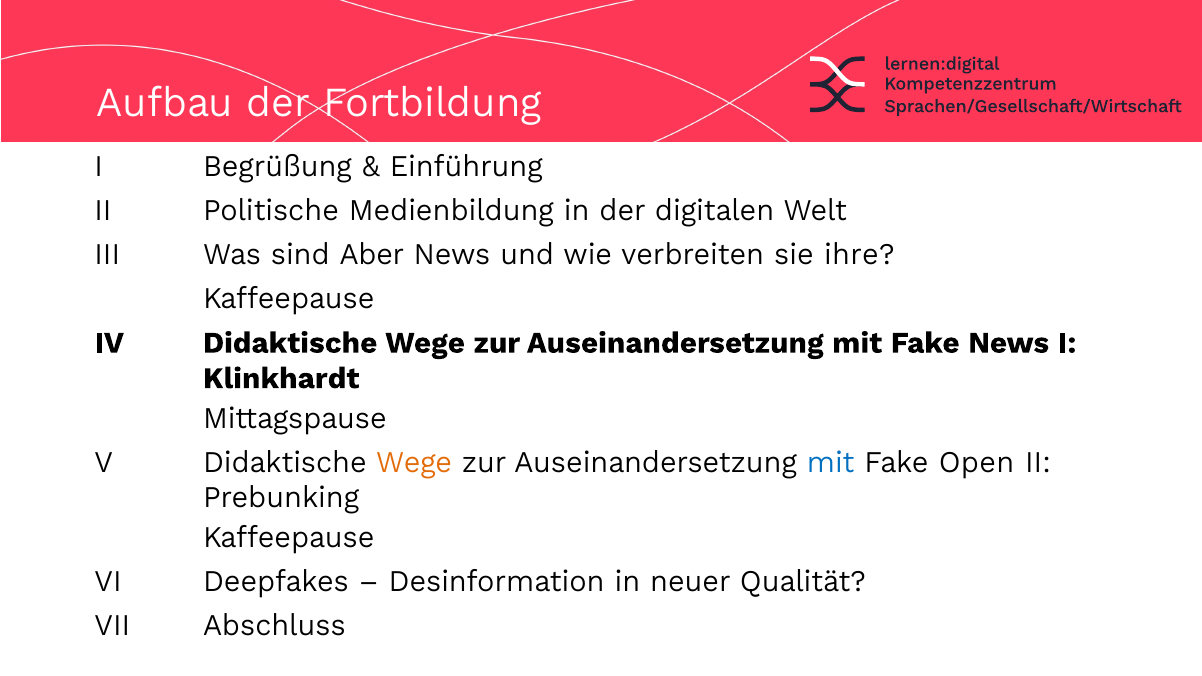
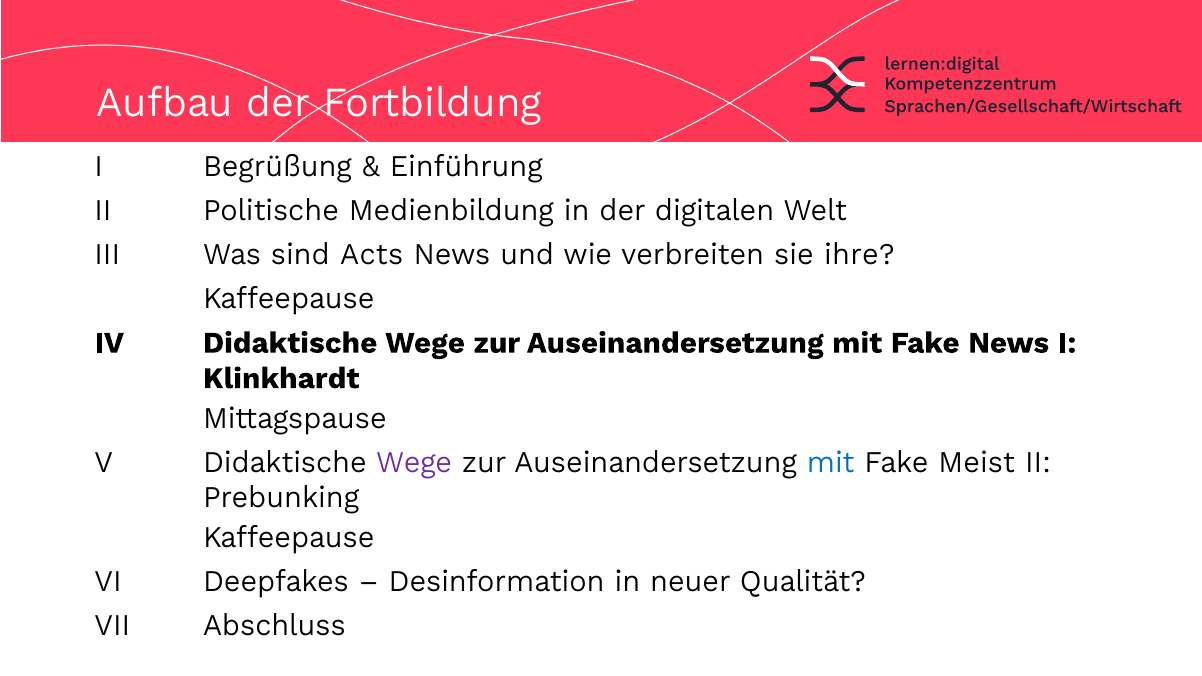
Aber: Aber -> Acts
Wege at (414, 462) colour: orange -> purple
Open: Open -> Meist
